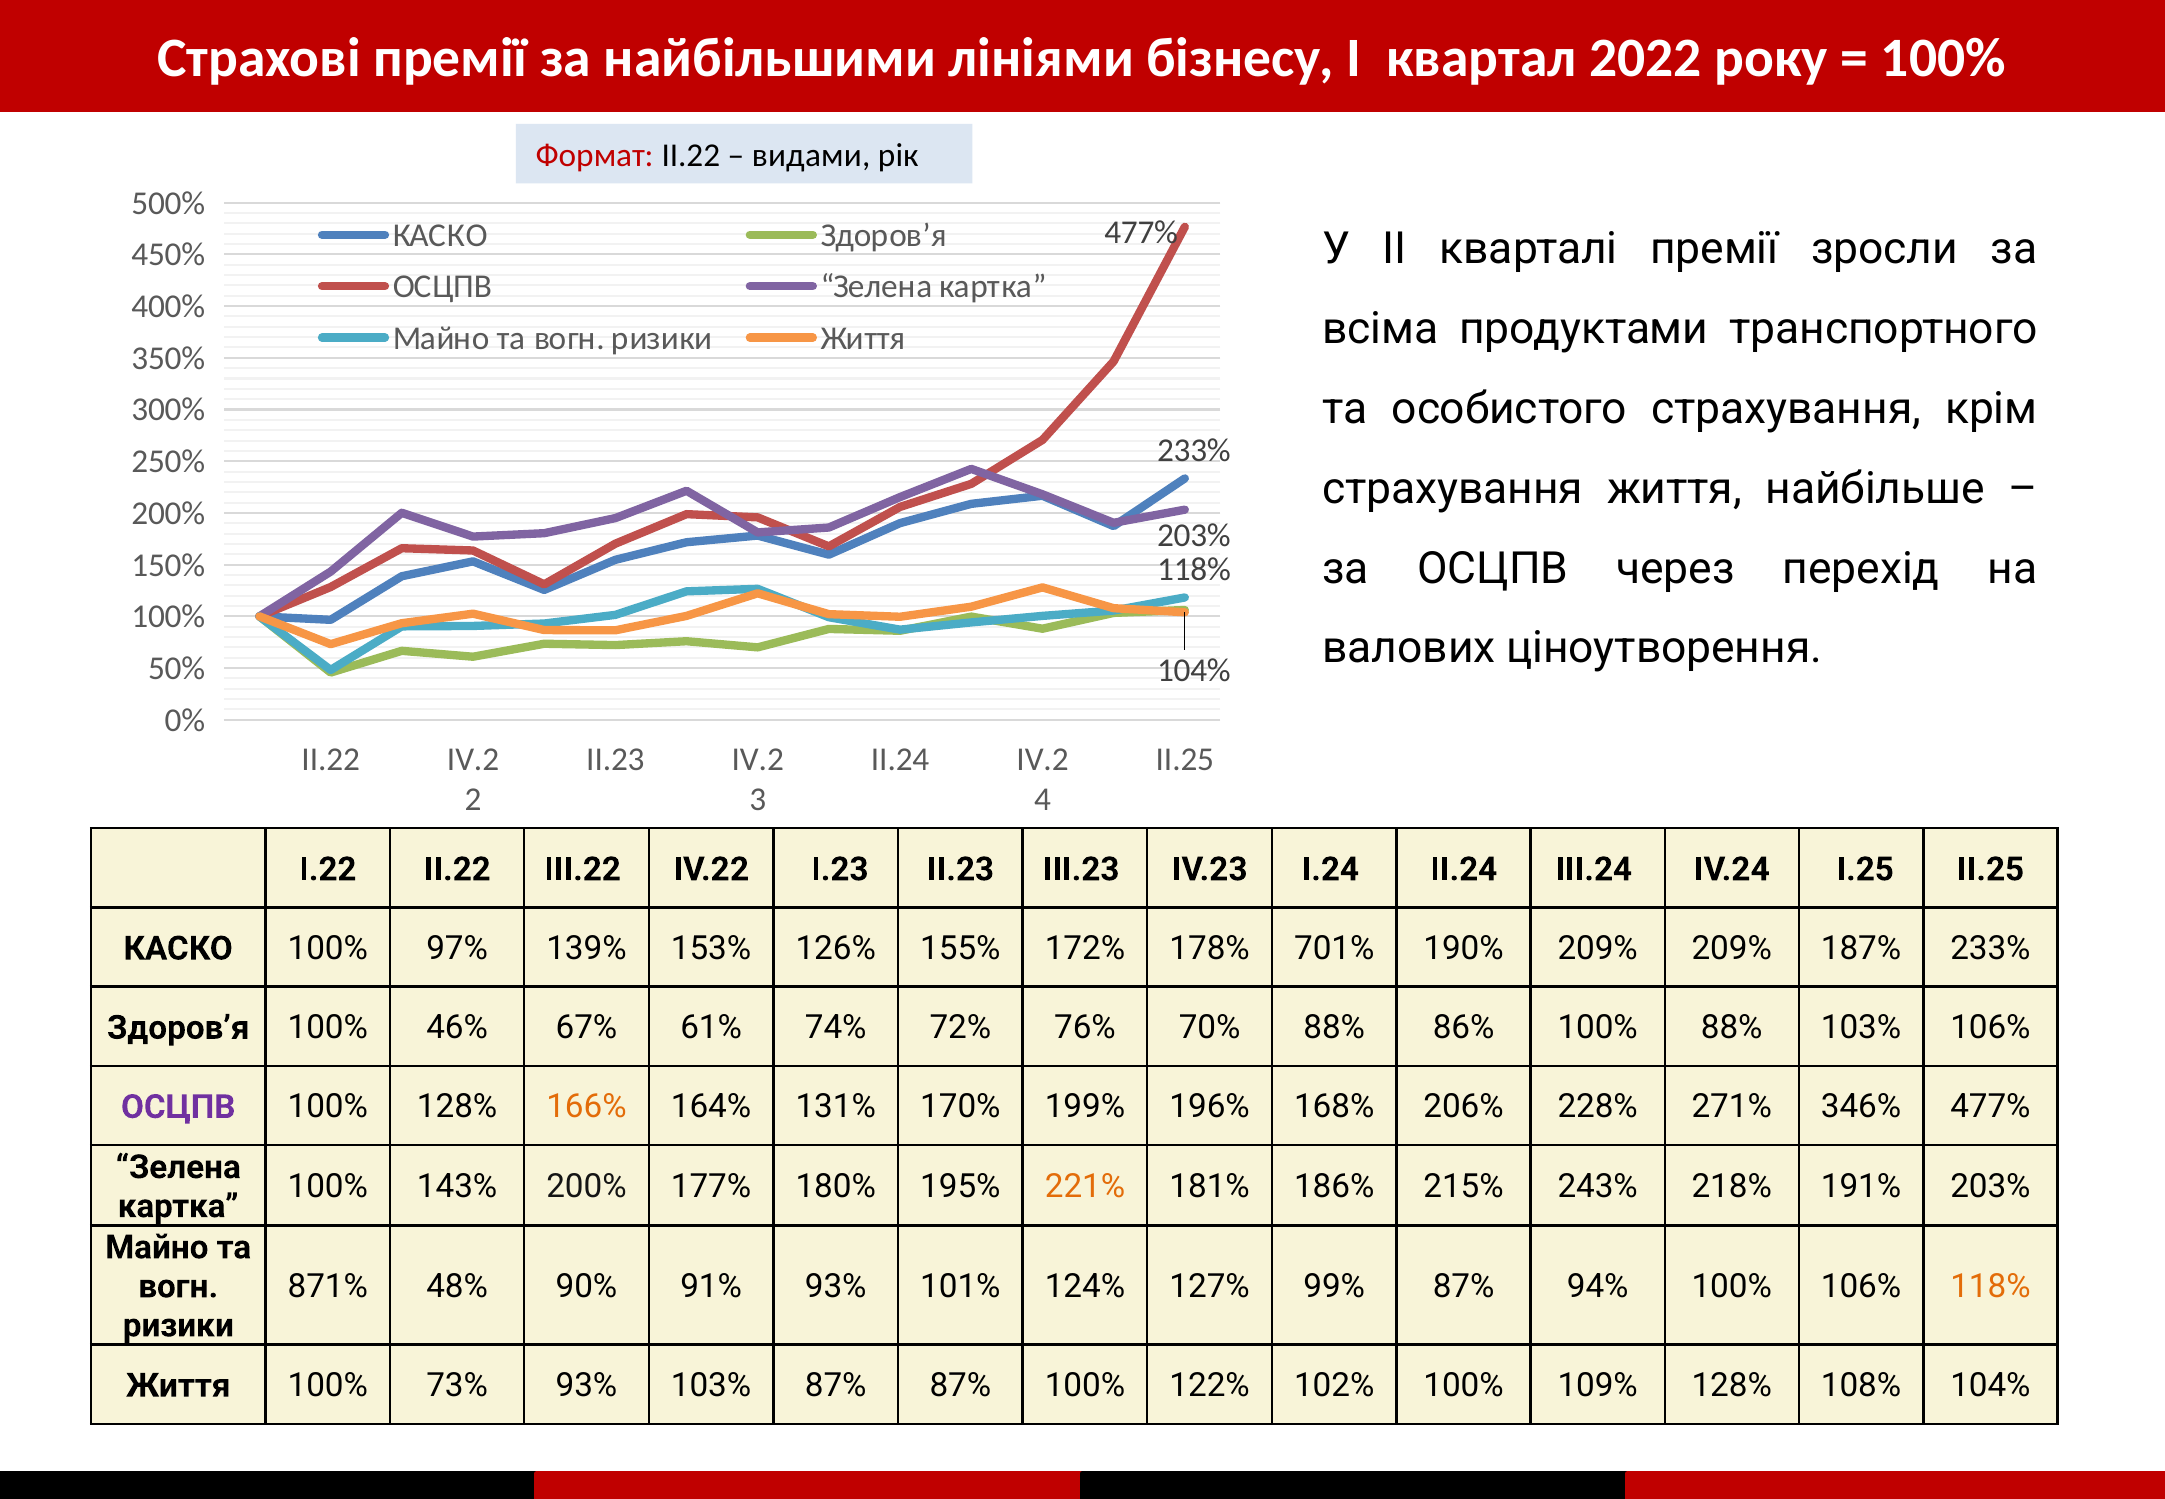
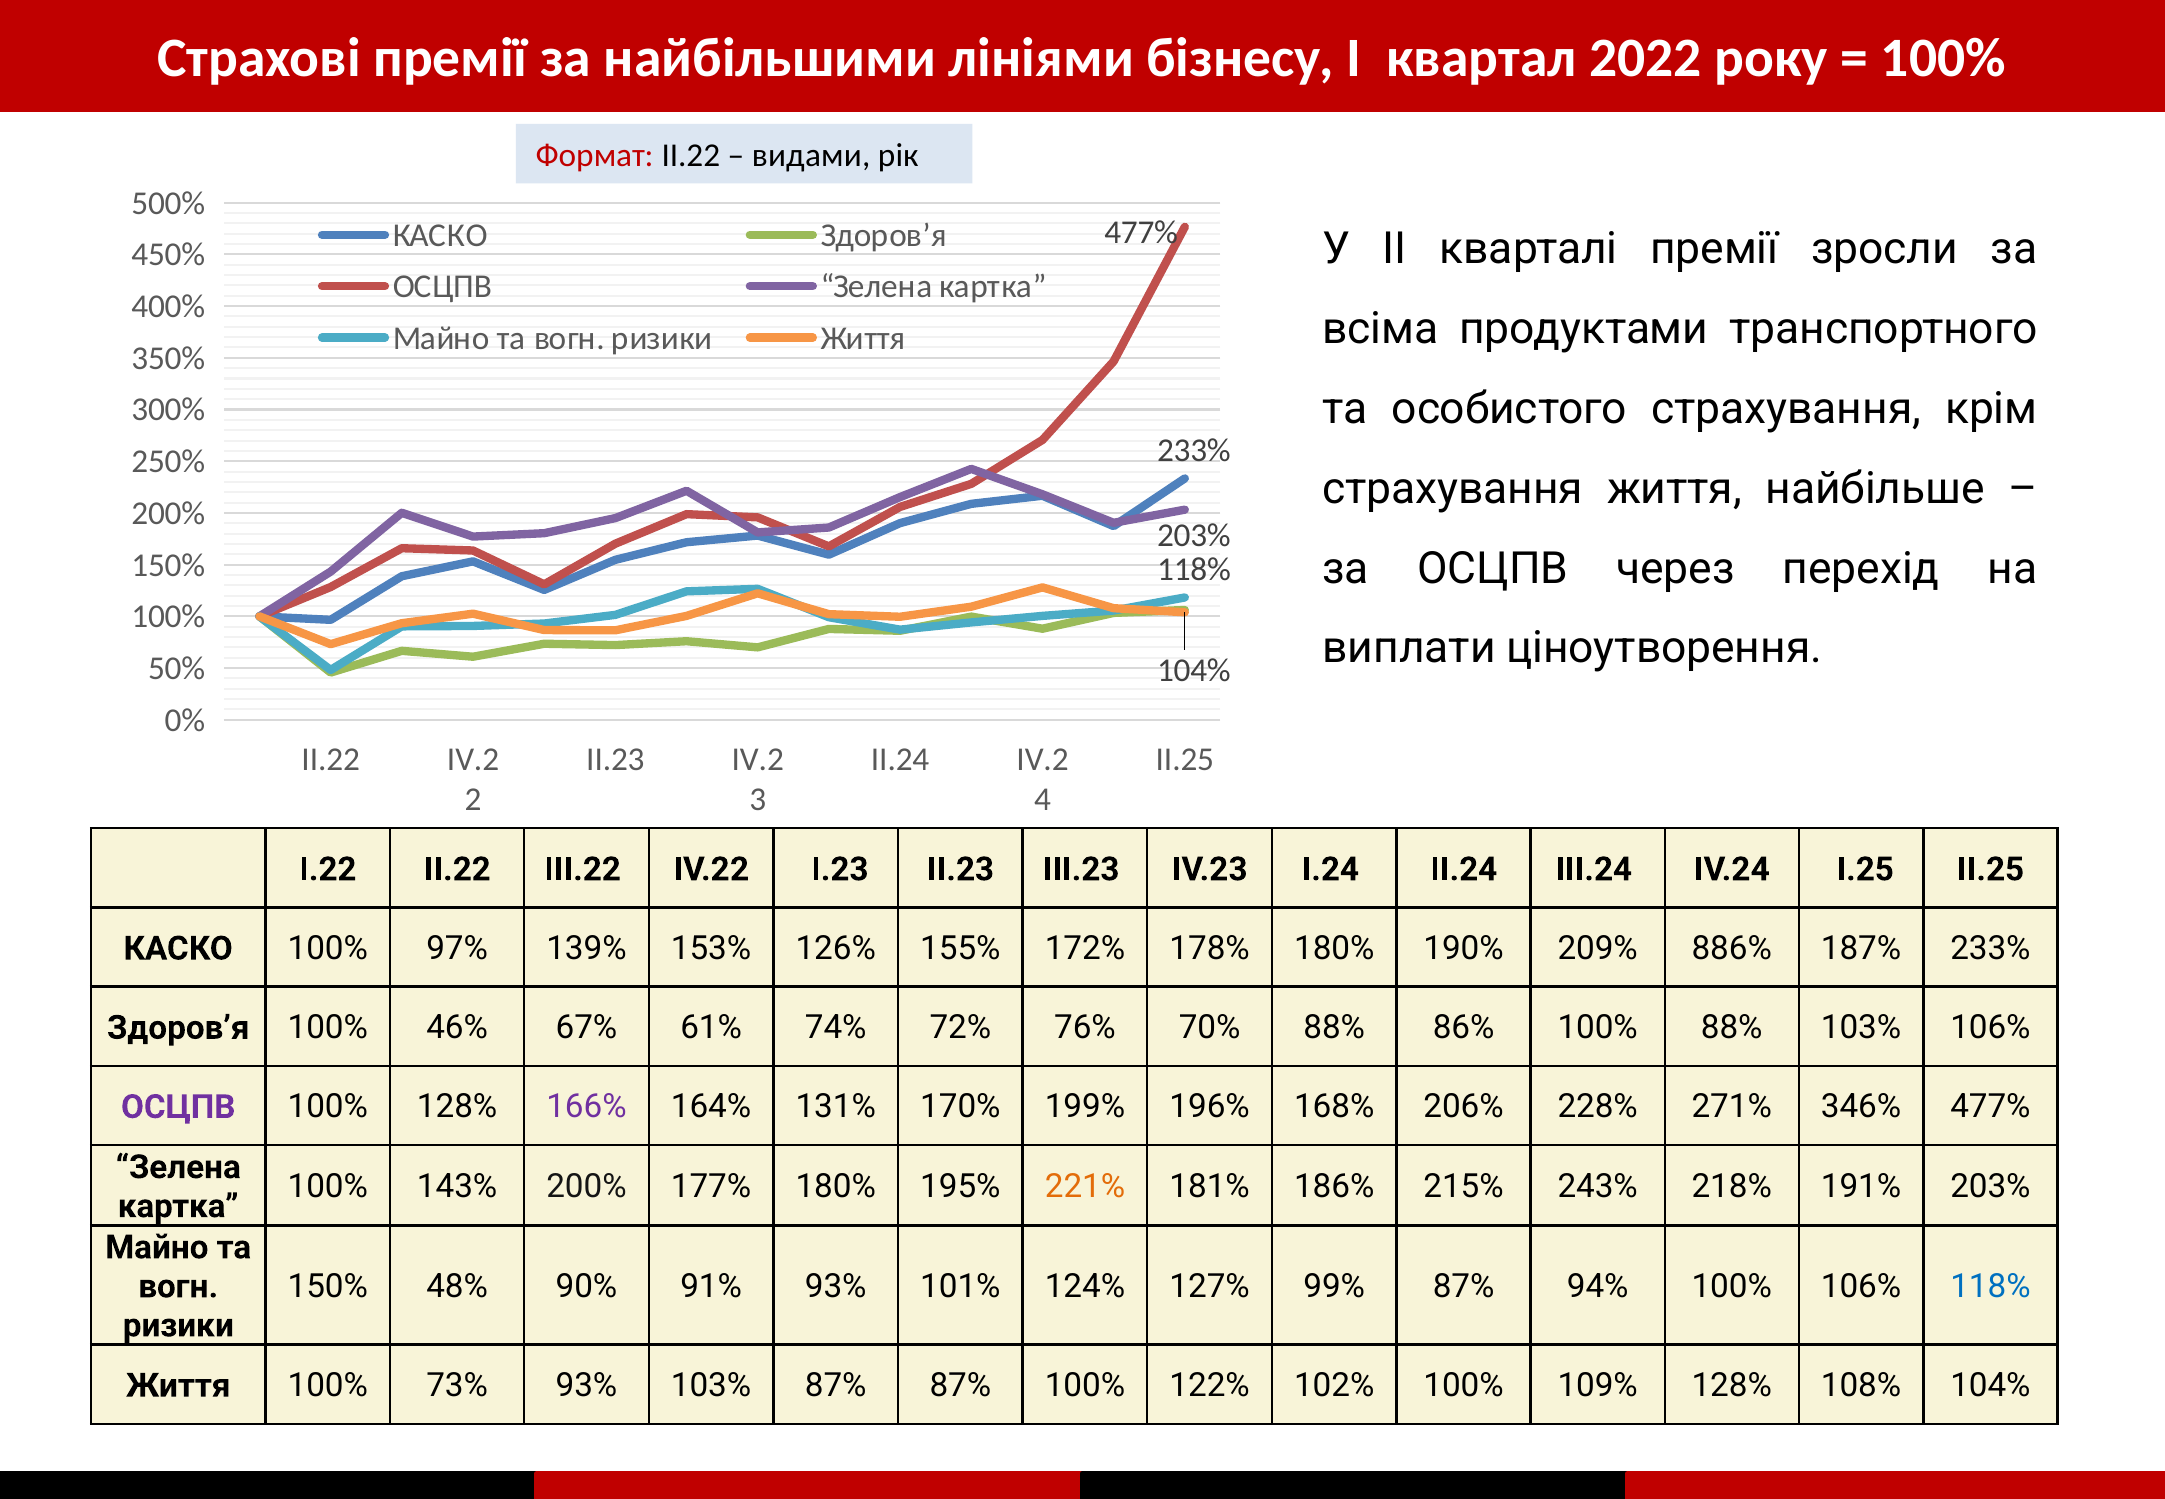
валових: валових -> виплати
178% 701%: 701% -> 180%
209% 209%: 209% -> 886%
166% colour: orange -> purple
871% at (328, 1286): 871% -> 150%
118% at (1990, 1286) colour: orange -> blue
